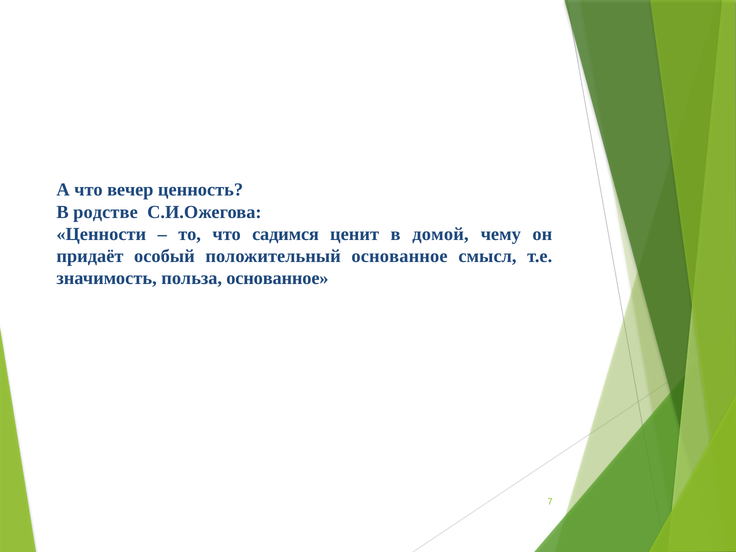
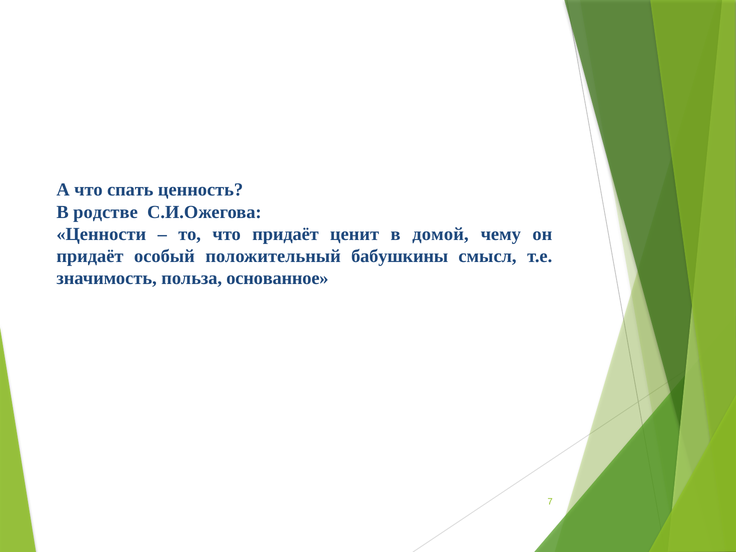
вечер: вечер -> спать
что садимся: садимся -> придаёт
положительный основанное: основанное -> бабушкины
